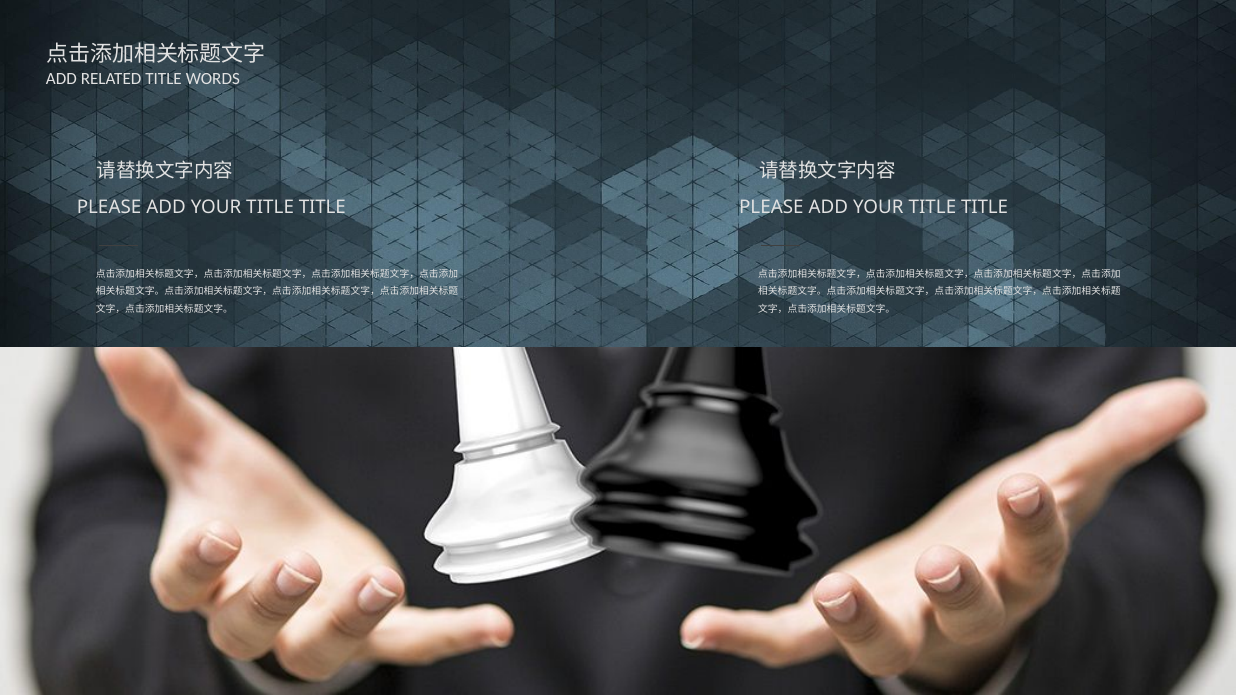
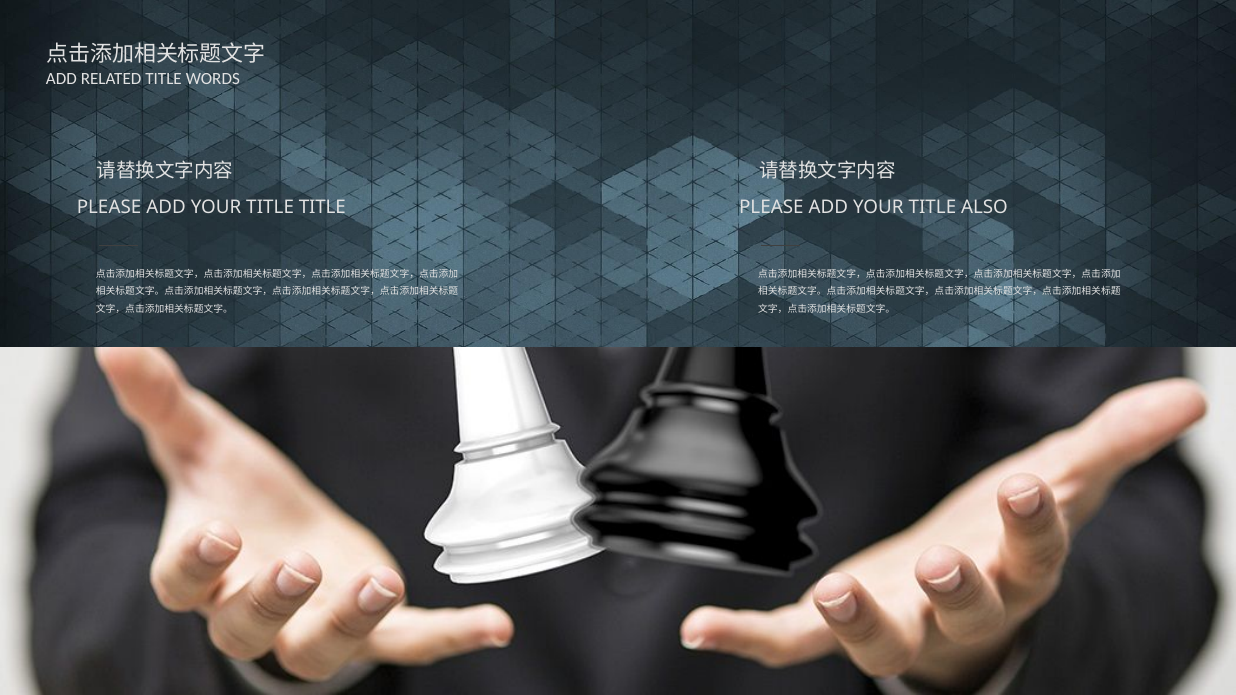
TITLE at (985, 208): TITLE -> ALSO
